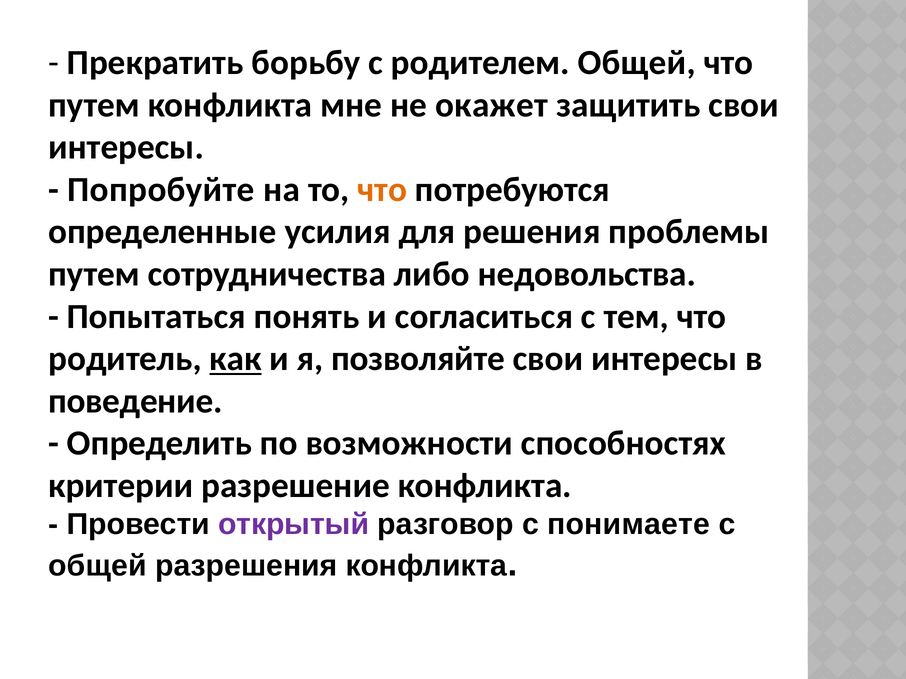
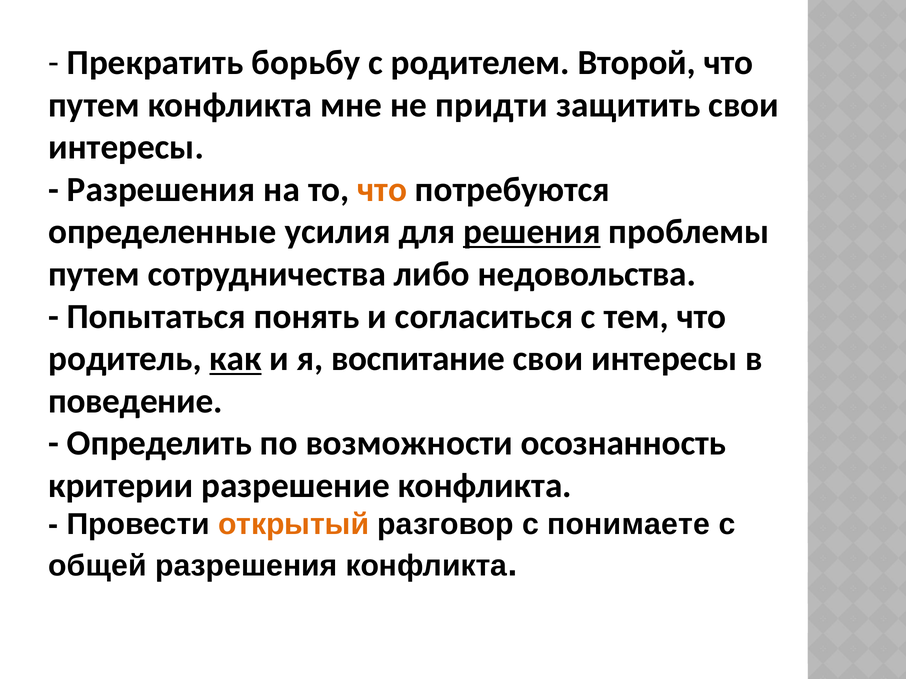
родителем Общей: Общей -> Второй
окажет: окажет -> придти
Попробуйте at (161, 190): Попробуйте -> Разрешения
решения underline: none -> present
позволяйте: позволяйте -> воспитание
способностях: способностях -> осознанность
открытый colour: purple -> orange
